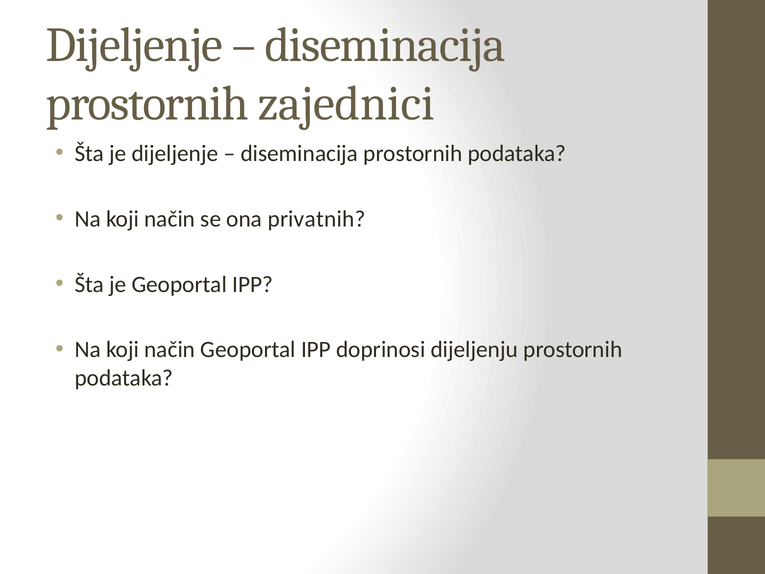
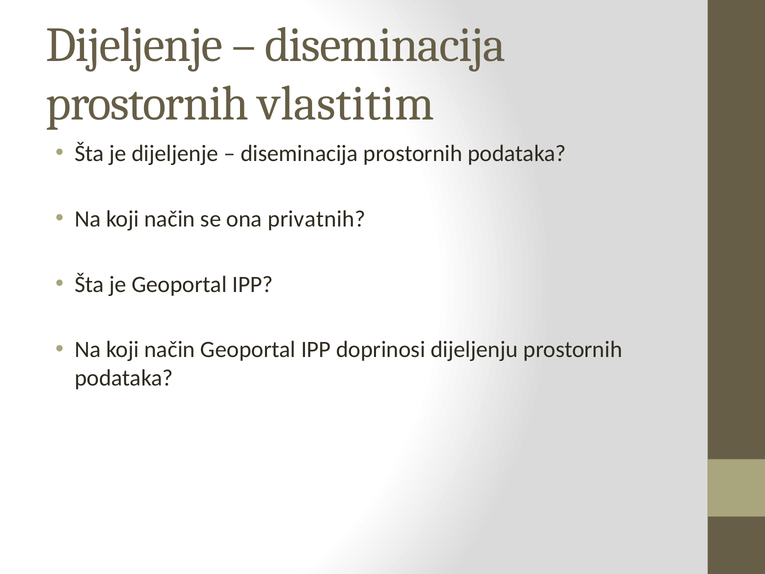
zajednici: zajednici -> vlastitim
